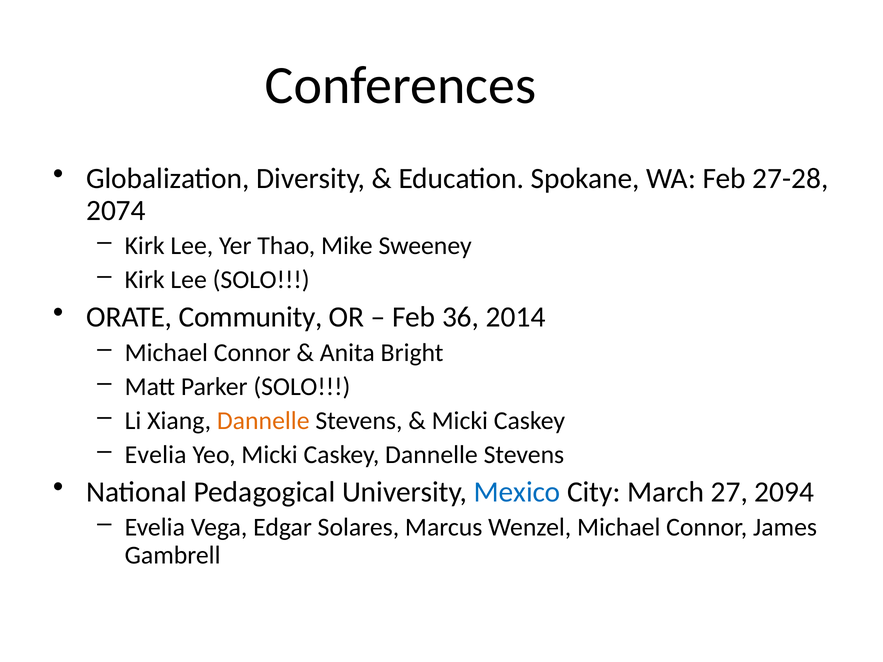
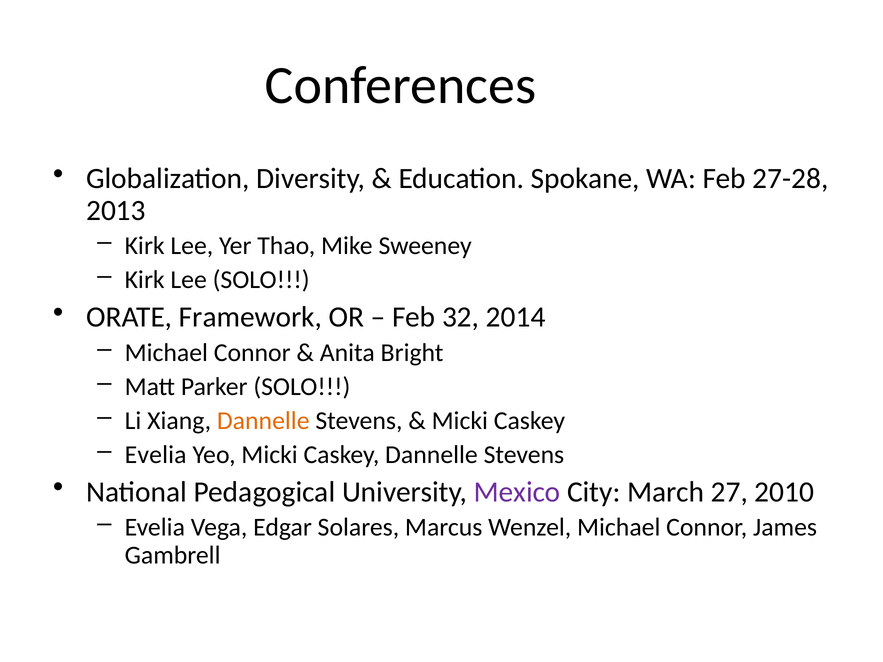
2074: 2074 -> 2013
Community: Community -> Framework
36: 36 -> 32
Mexico colour: blue -> purple
2094: 2094 -> 2010
